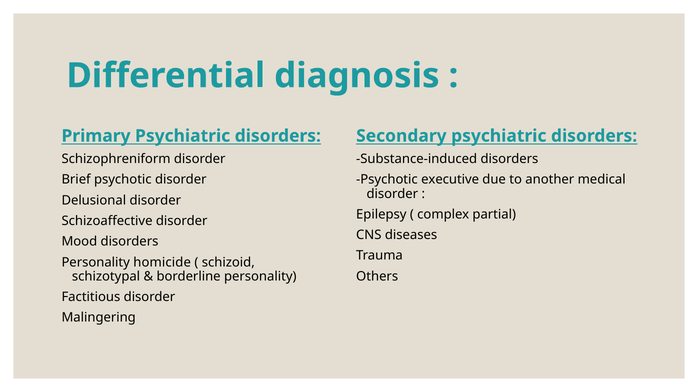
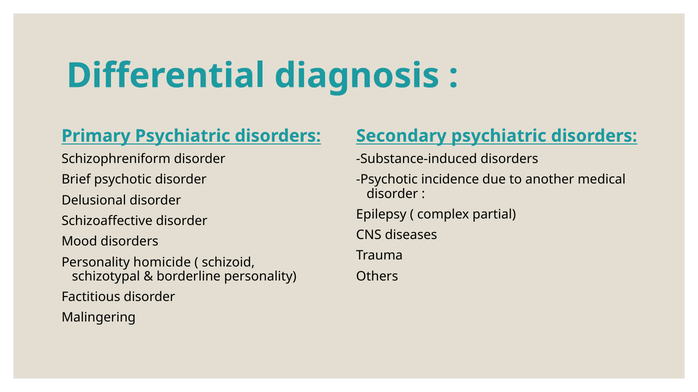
executive: executive -> incidence
